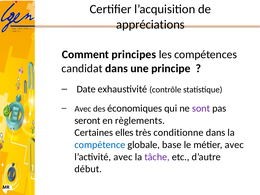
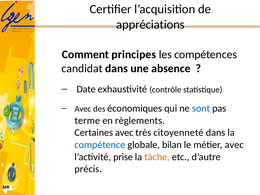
principe: principe -> absence
sont colour: purple -> blue
seront: seront -> terme
Certaines elles: elles -> avec
conditionne: conditionne -> citoyenneté
base: base -> bilan
l’activité avec: avec -> prise
tâche colour: purple -> orange
début: début -> précis
